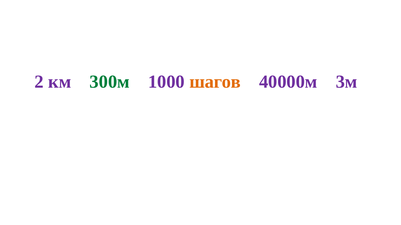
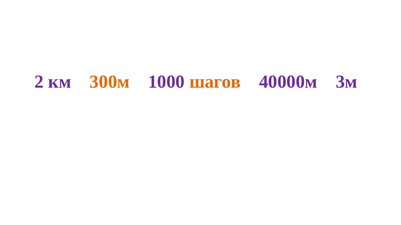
300м colour: green -> orange
